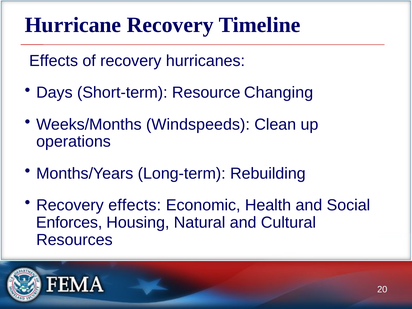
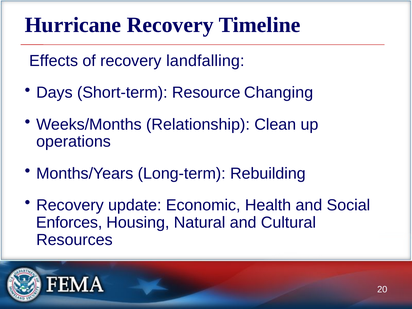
hurricanes: hurricanes -> landfalling
Windspeeds: Windspeeds -> Relationship
Recovery effects: effects -> update
